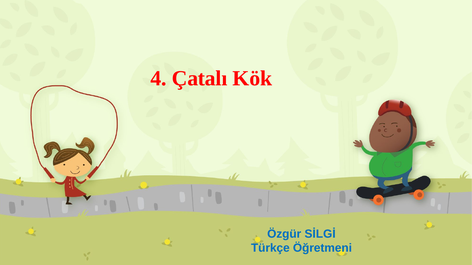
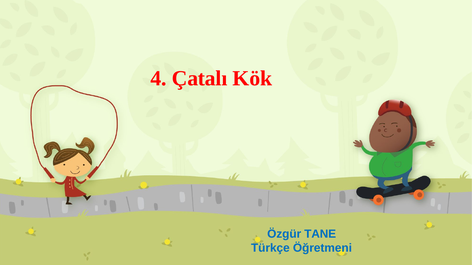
SİLGİ: SİLGİ -> TANE
